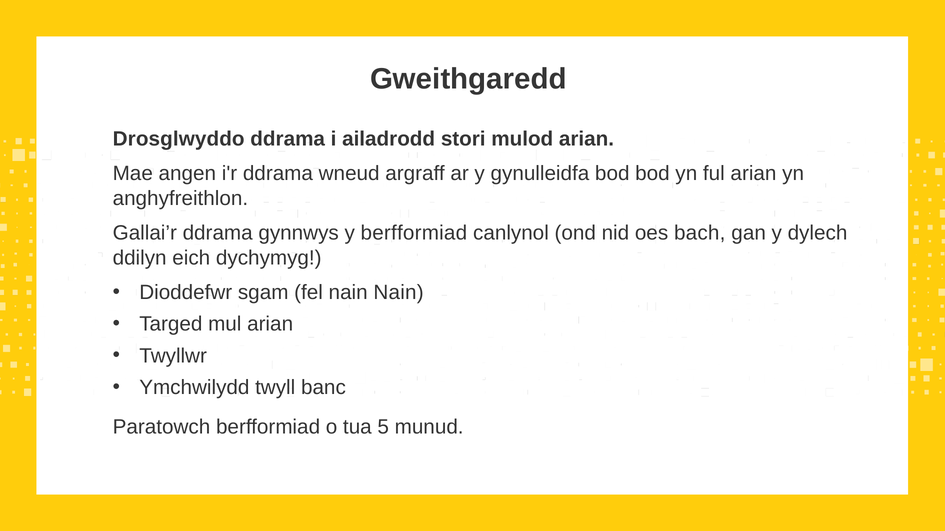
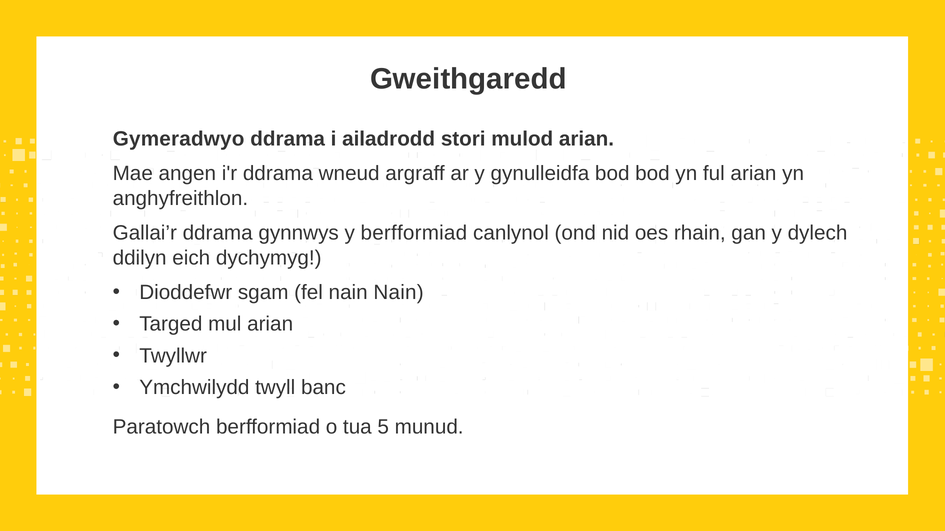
Drosglwyddo: Drosglwyddo -> Gymeradwyo
bach: bach -> rhain
